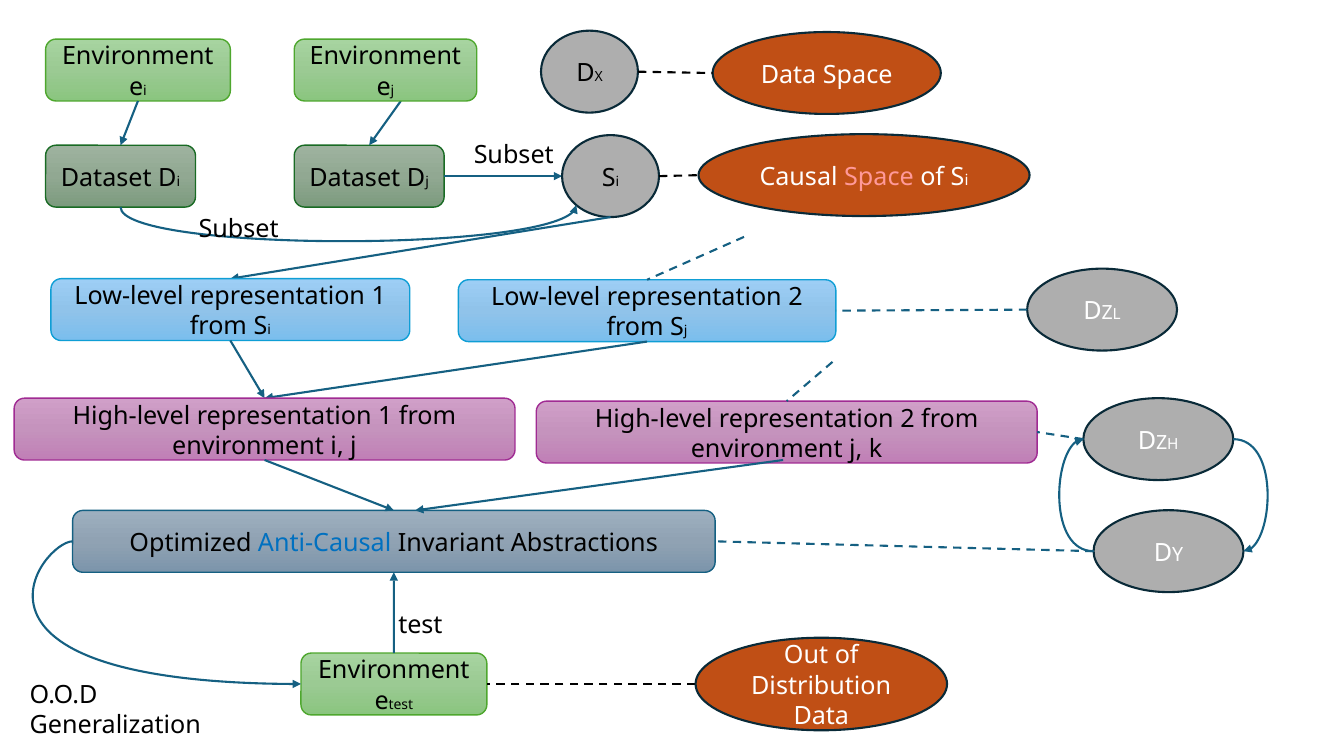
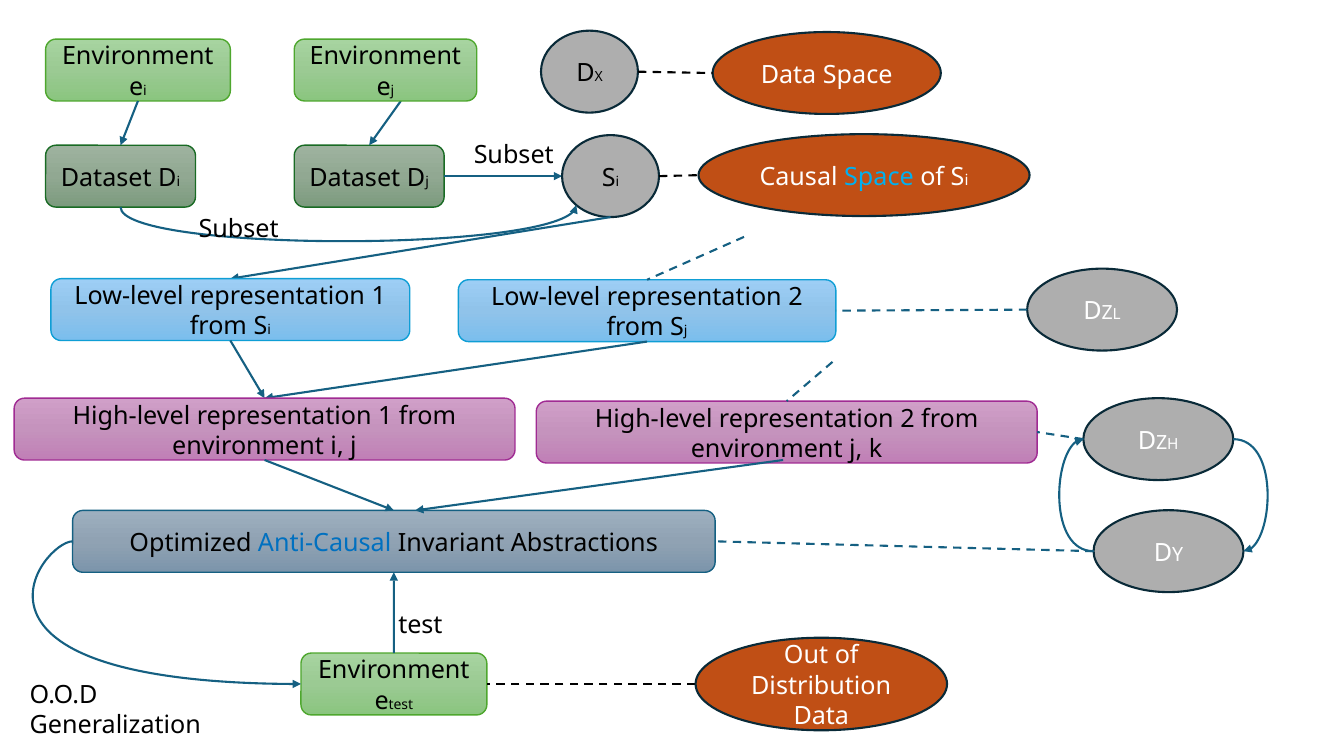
Space at (879, 177) colour: pink -> light blue
